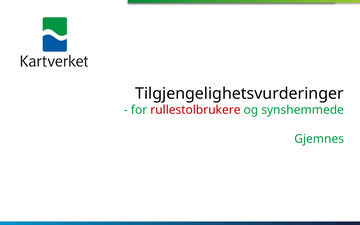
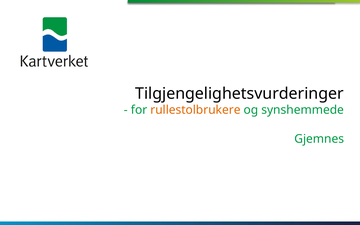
rullestolbrukere colour: red -> orange
